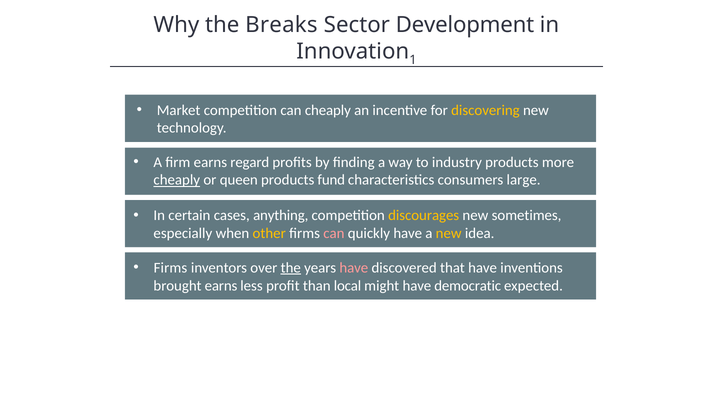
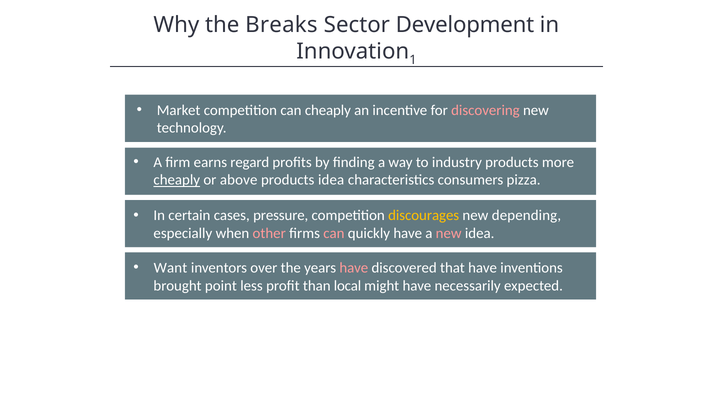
discovering colour: yellow -> pink
queen: queen -> above
products fund: fund -> idea
large: large -> pizza
anything: anything -> pressure
sometimes: sometimes -> depending
other colour: yellow -> pink
new at (449, 233) colour: yellow -> pink
Firms at (170, 268): Firms -> Want
the at (291, 268) underline: present -> none
brought earns: earns -> point
democratic: democratic -> necessarily
